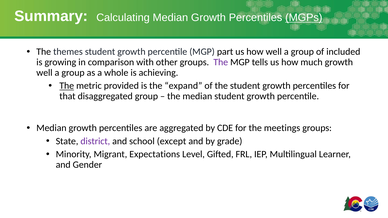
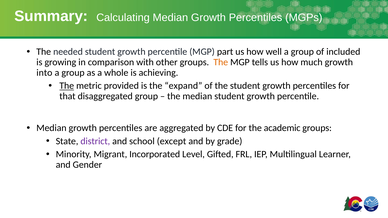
MGPs underline: present -> none
themes: themes -> needed
The at (221, 62) colour: purple -> orange
well at (44, 73): well -> into
meetings: meetings -> academic
Expectations: Expectations -> Incorporated
